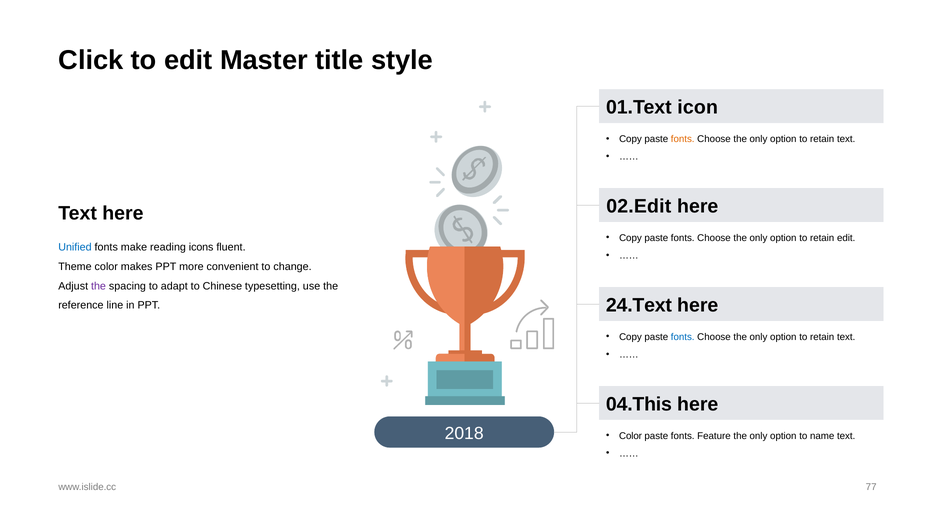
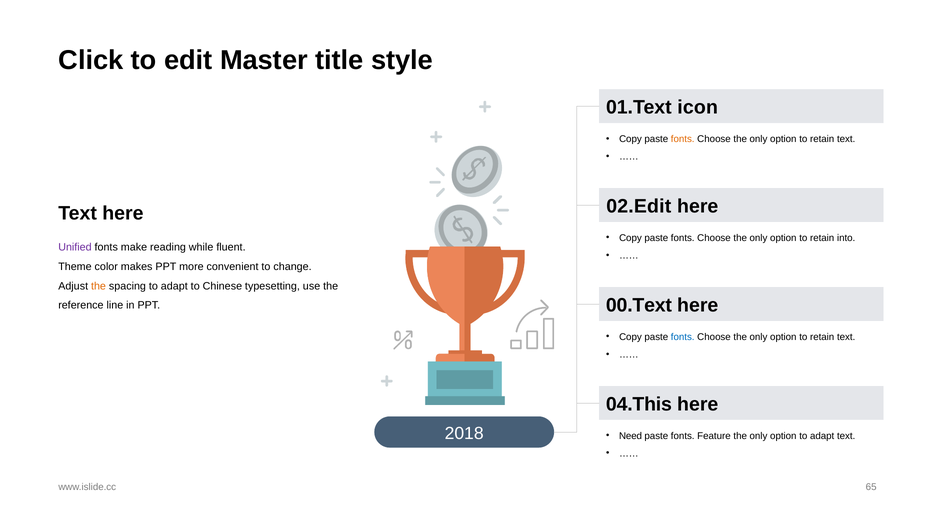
retain edit: edit -> into
Unified colour: blue -> purple
icons: icons -> while
the at (99, 286) colour: purple -> orange
24.Text: 24.Text -> 00.Text
Color at (631, 436): Color -> Need
option to name: name -> adapt
77: 77 -> 65
